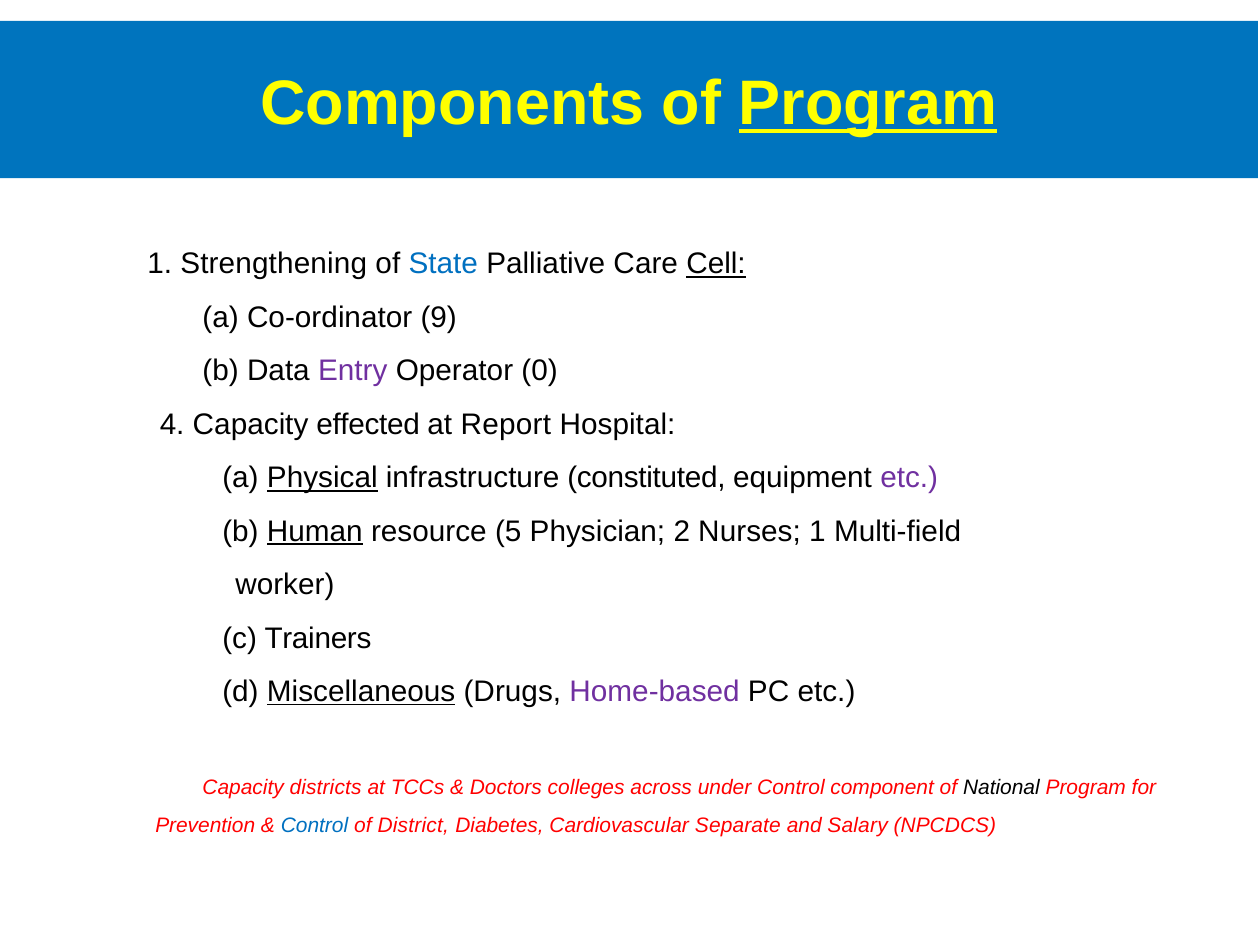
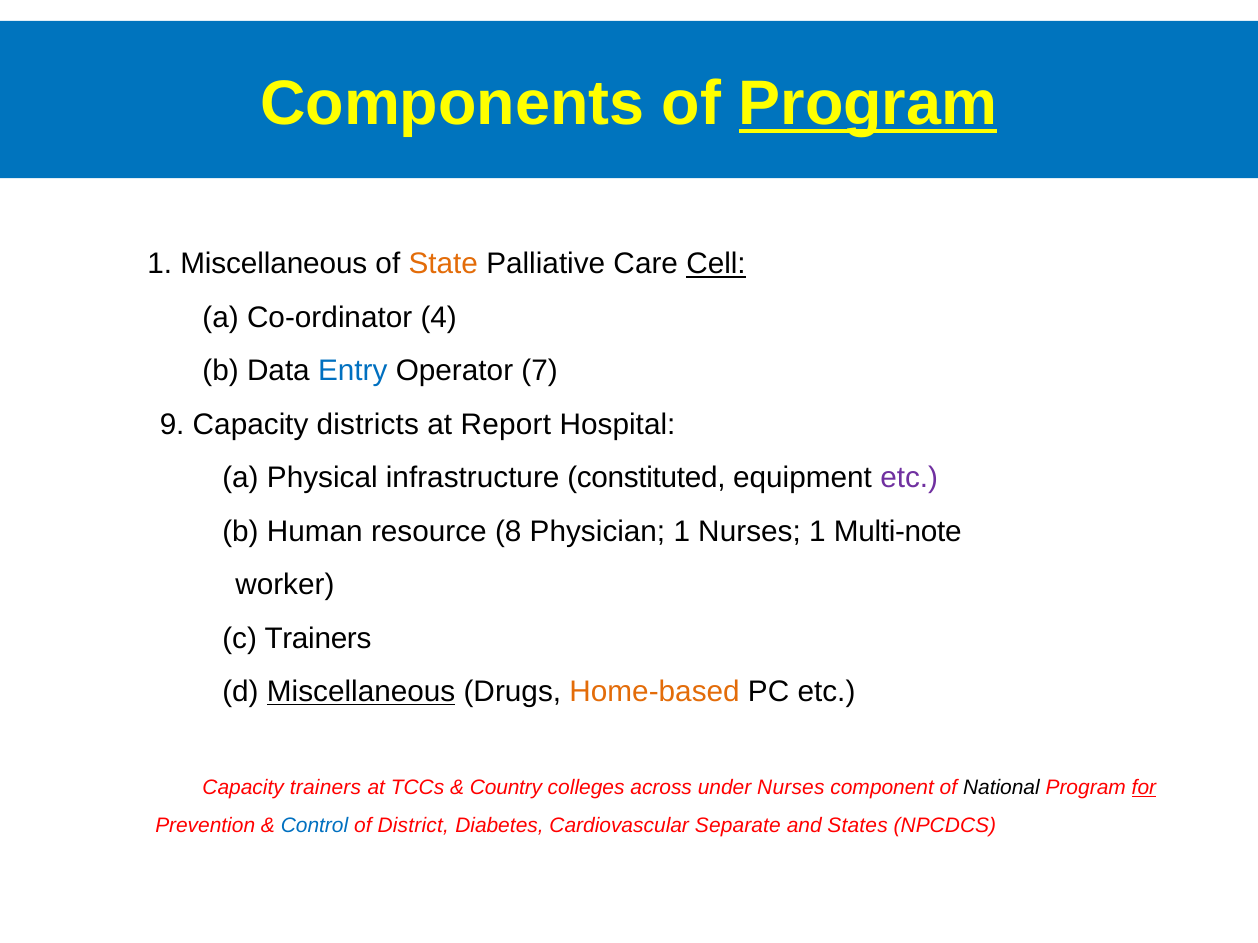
1 Strengthening: Strengthening -> Miscellaneous
State colour: blue -> orange
9: 9 -> 4
Entry colour: purple -> blue
0: 0 -> 7
4: 4 -> 9
effected: effected -> districts
Physical underline: present -> none
Human underline: present -> none
5: 5 -> 8
Physician 2: 2 -> 1
Multi-field: Multi-field -> Multi-note
Home-based colour: purple -> orange
Capacity districts: districts -> trainers
Doctors: Doctors -> Country
under Control: Control -> Nurses
for underline: none -> present
Salary: Salary -> States
